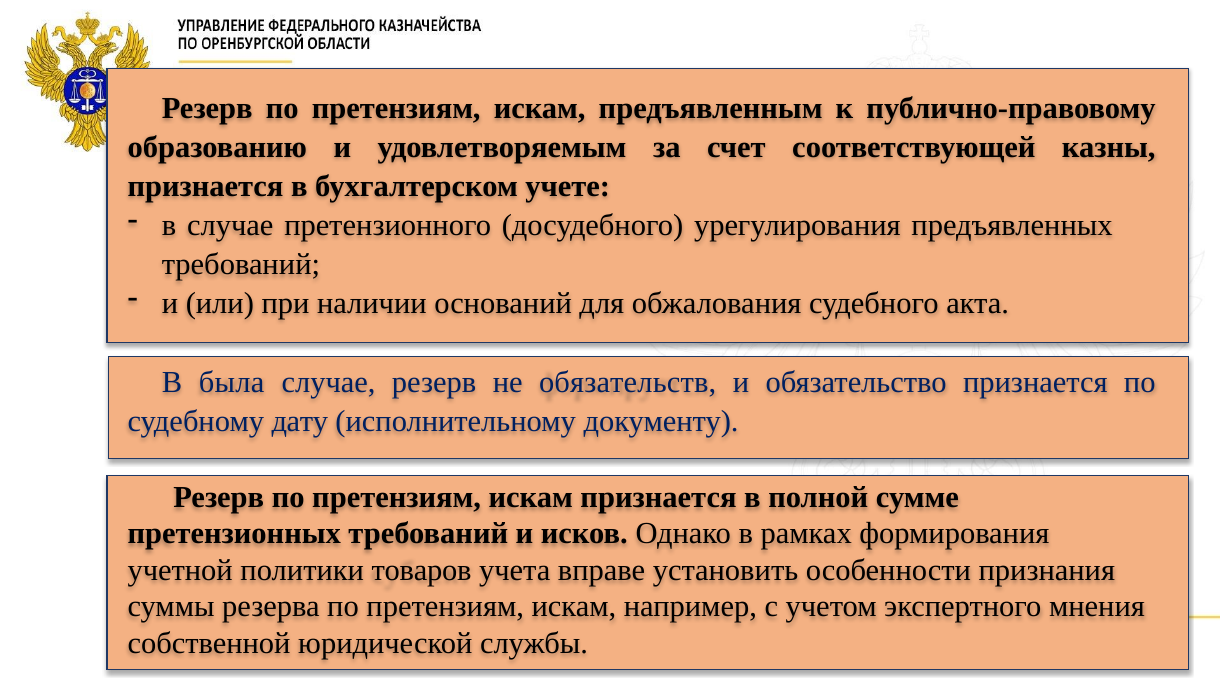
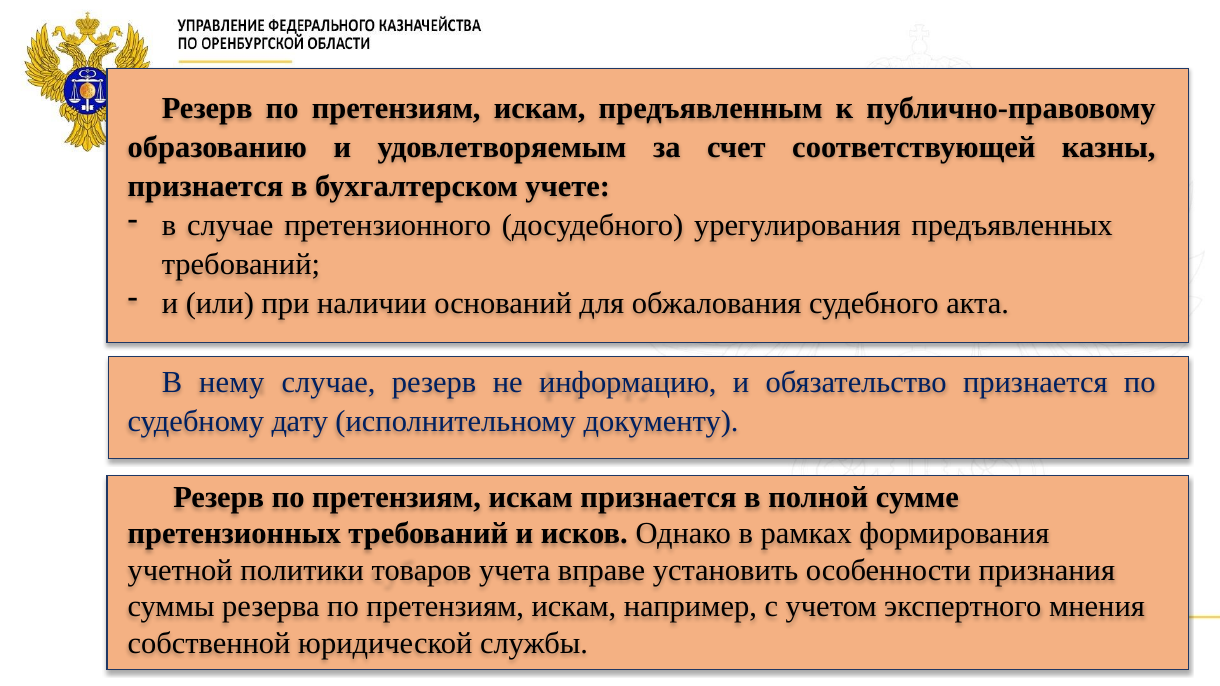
была: была -> нему
обязательств: обязательств -> информацию
